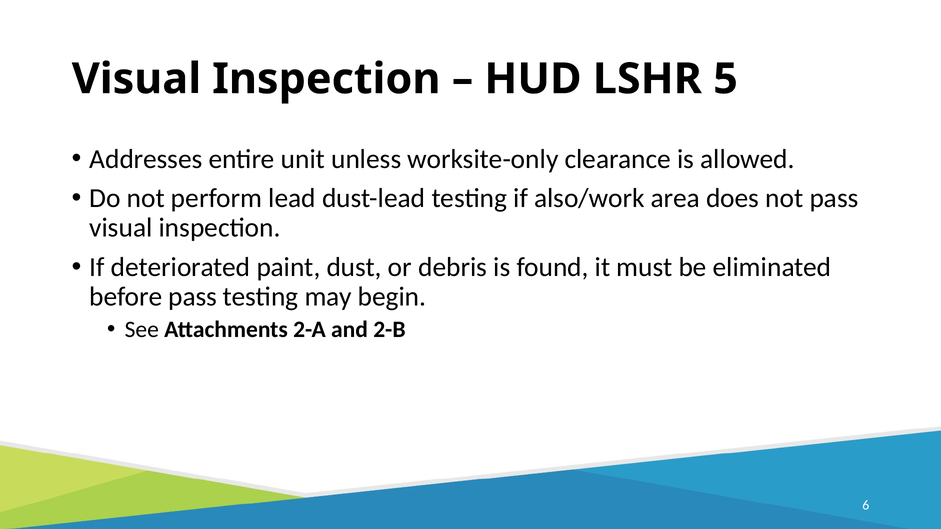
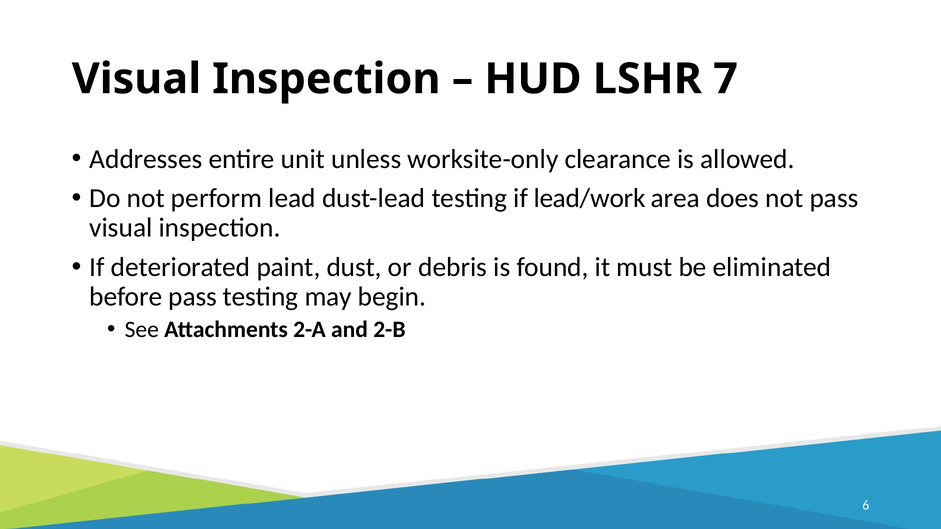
5: 5 -> 7
also/work: also/work -> lead/work
